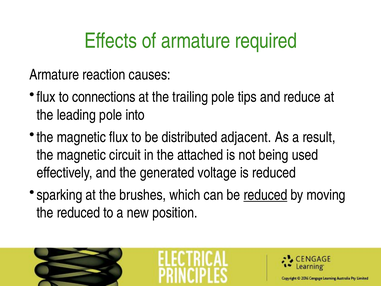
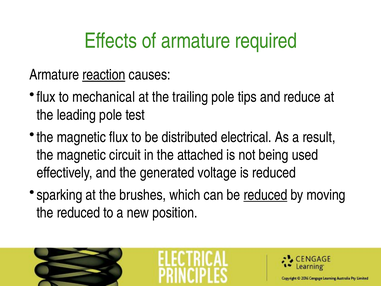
reaction underline: none -> present
connections: connections -> mechanical
into: into -> test
adjacent: adjacent -> electrical
